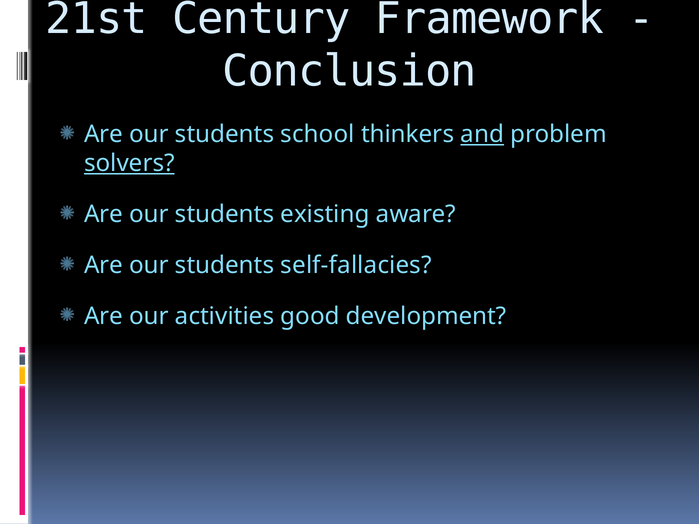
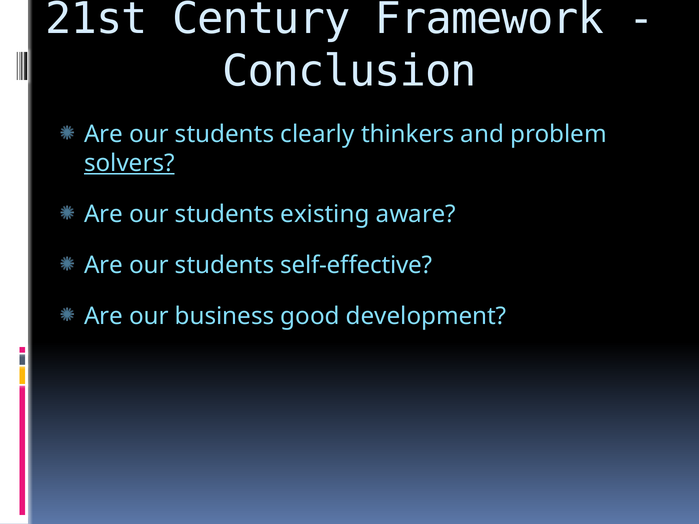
school: school -> clearly
and underline: present -> none
self-fallacies: self-fallacies -> self-effective
activities: activities -> business
